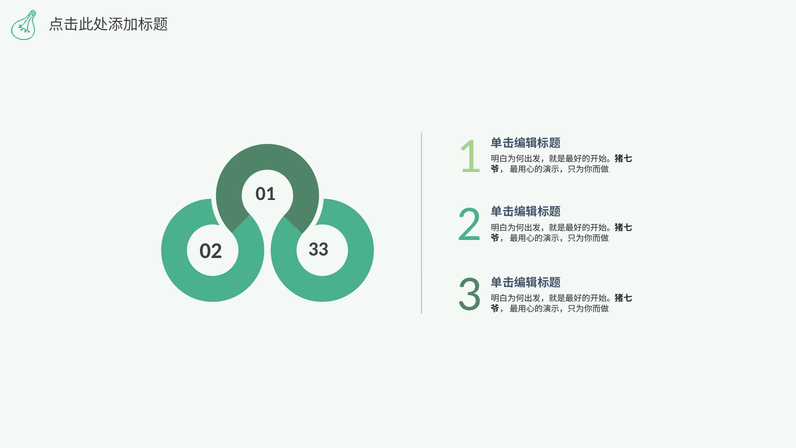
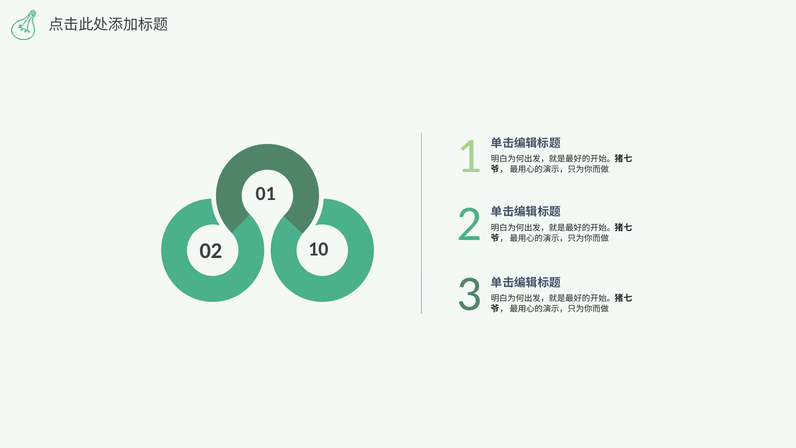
33: 33 -> 10
